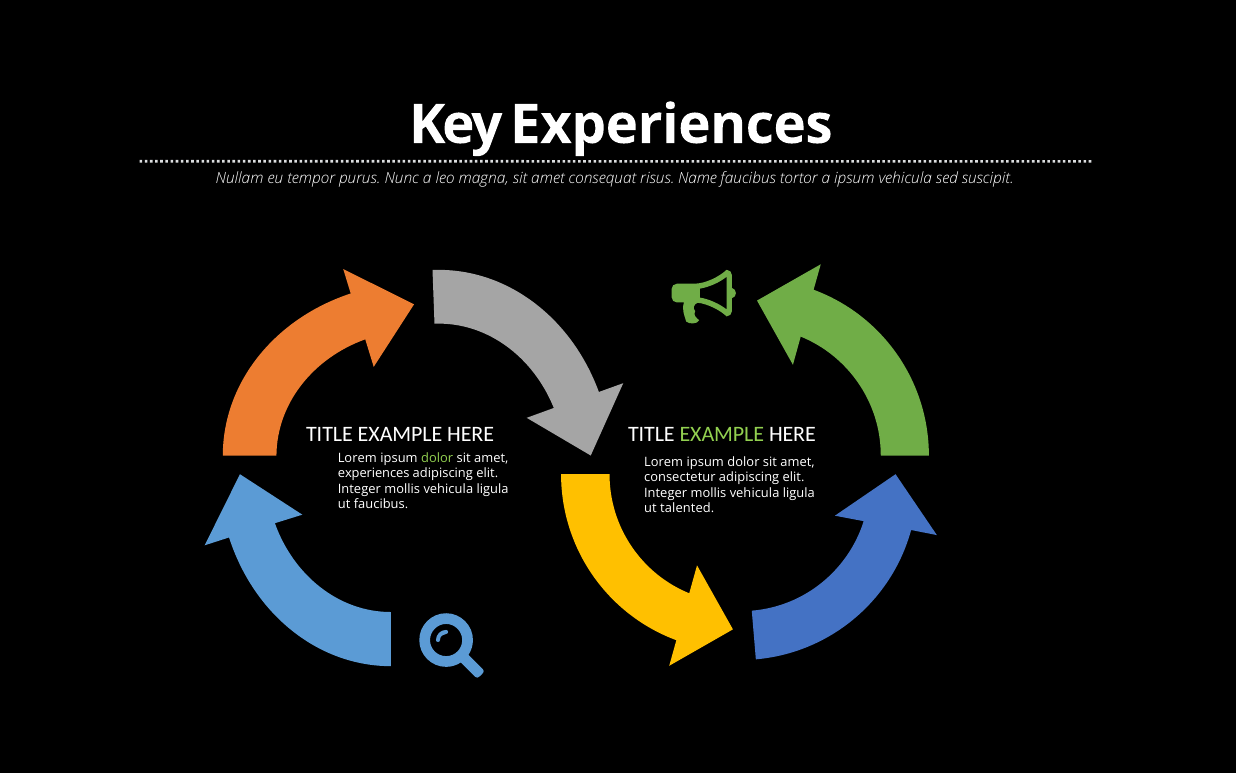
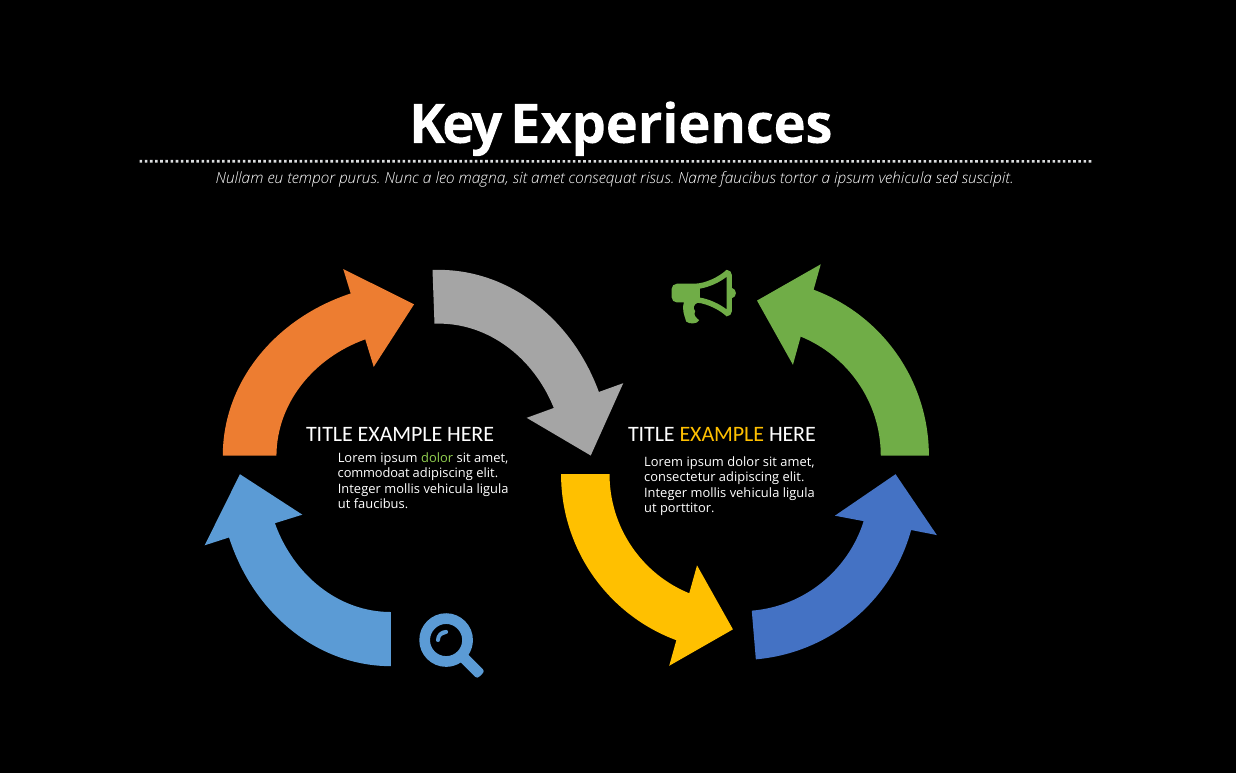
EXAMPLE at (722, 434) colour: light green -> yellow
experiences at (374, 473): experiences -> commodoat
talented: talented -> porttitor
